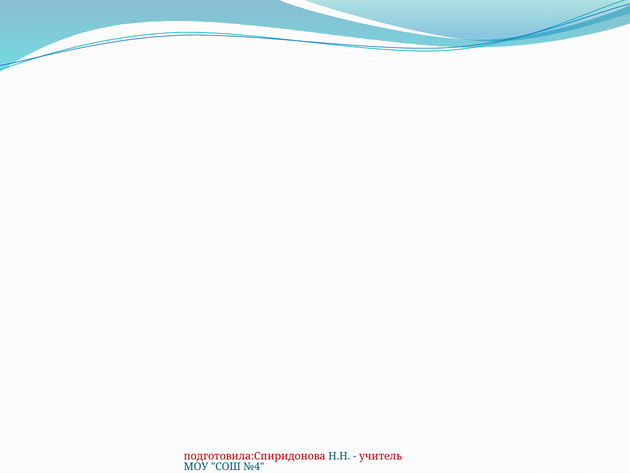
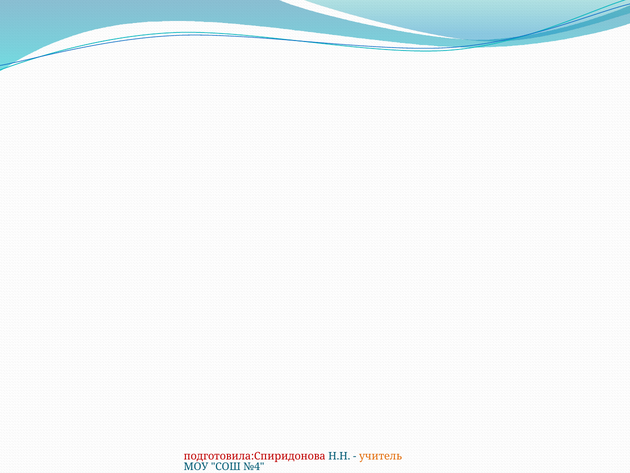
учитель colour: red -> orange
